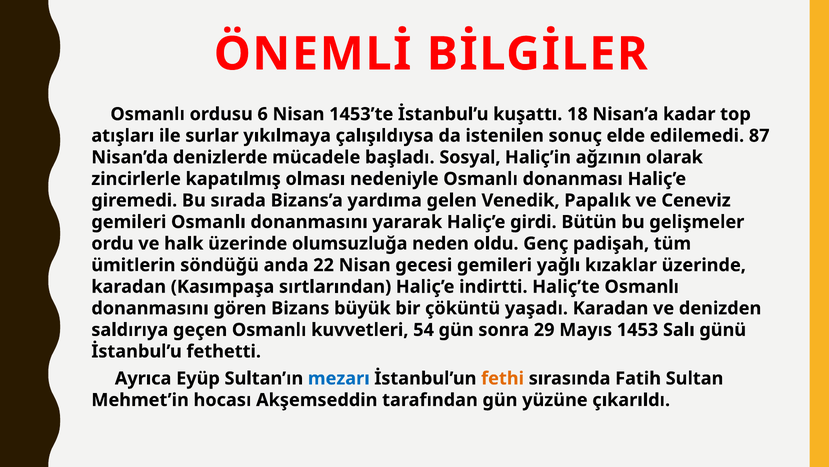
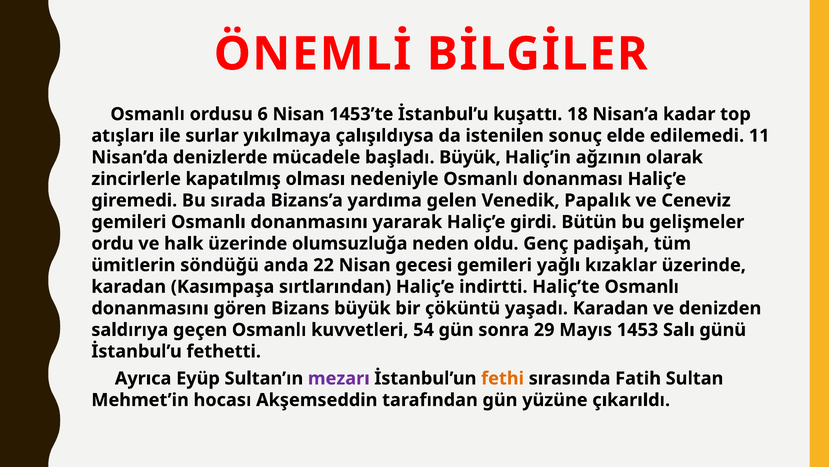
87: 87 -> 11
başladı Sosyal: Sosyal -> Büyük
mezarı colour: blue -> purple
